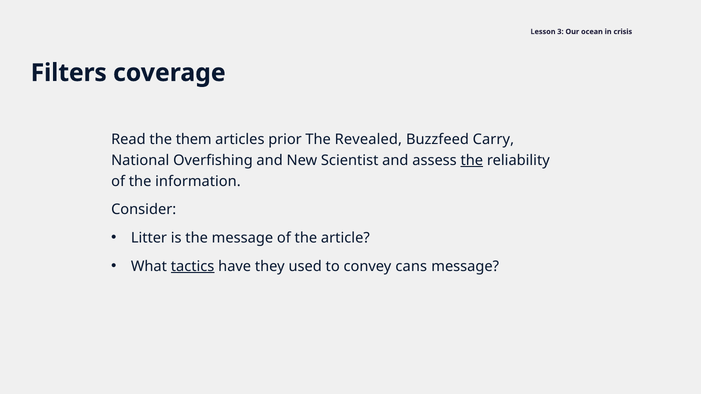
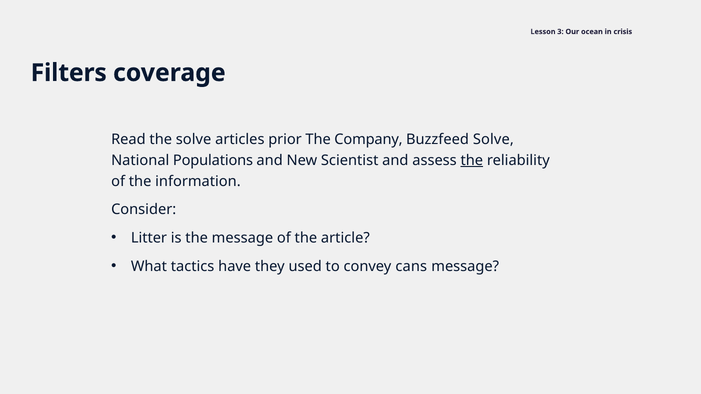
the them: them -> solve
Revealed: Revealed -> Company
Buzzfeed Carry: Carry -> Solve
Overfishing: Overfishing -> Populations
tactics underline: present -> none
